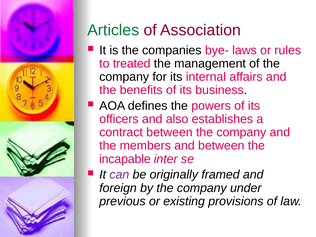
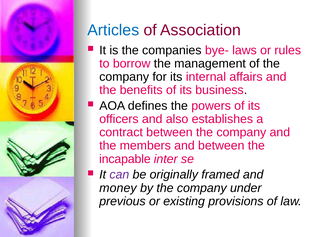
Articles colour: green -> blue
treated: treated -> borrow
foreign: foreign -> money
